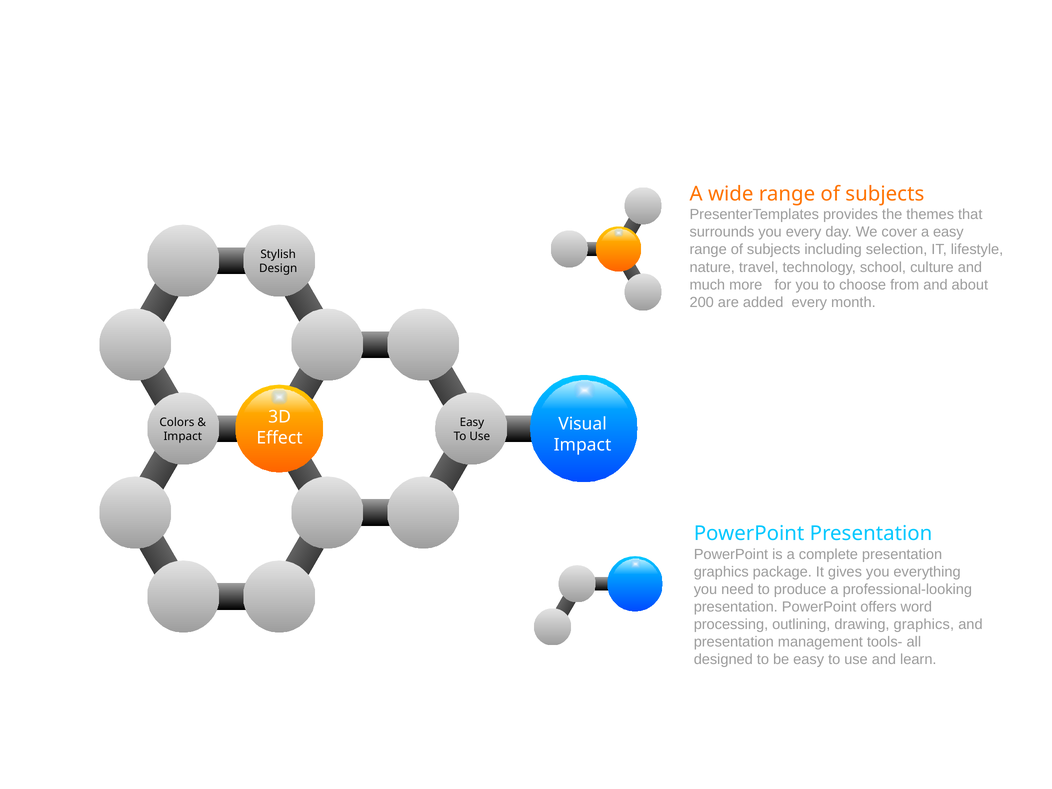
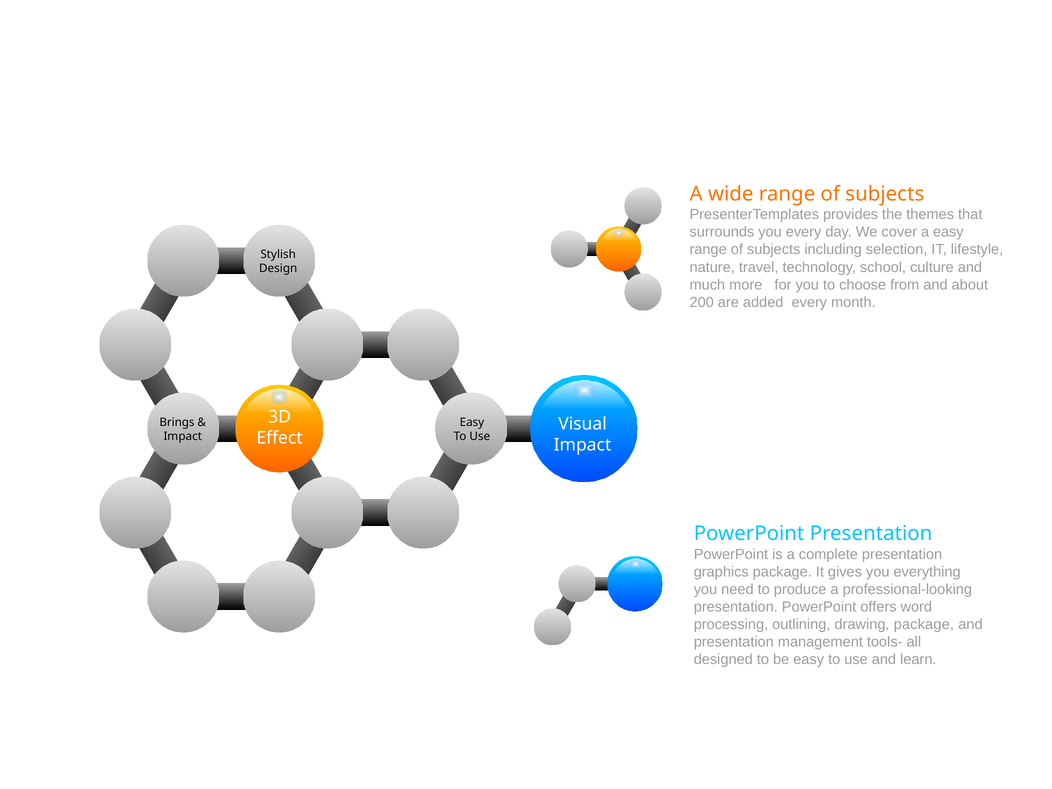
Colors: Colors -> Brings
drawing graphics: graphics -> package
